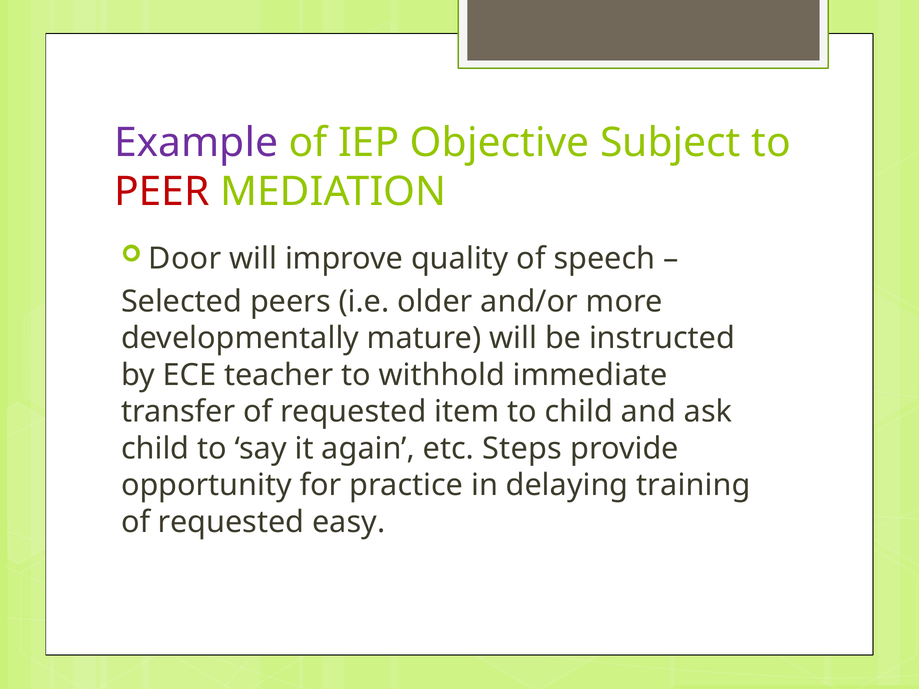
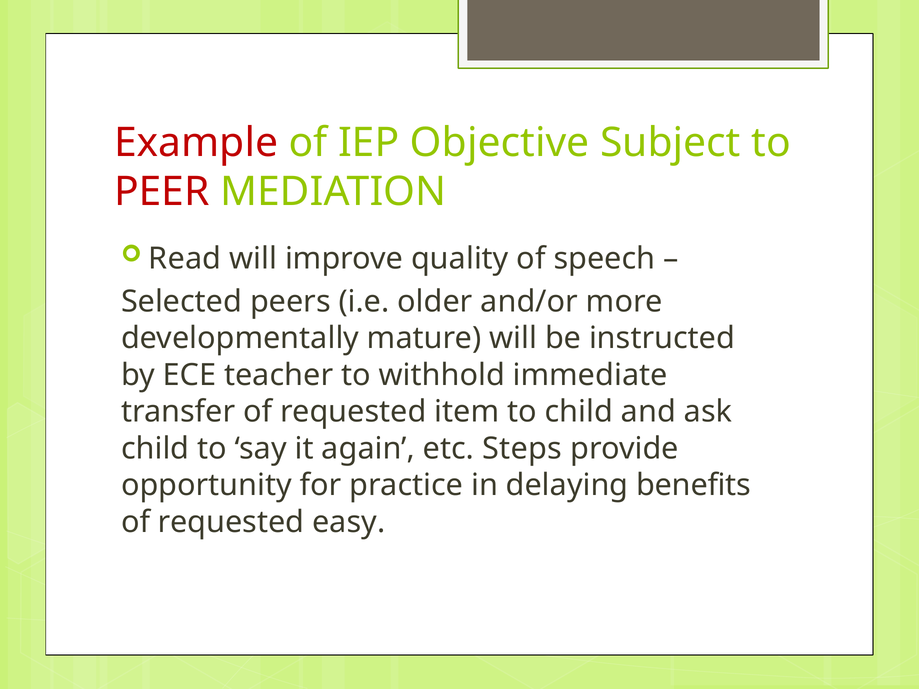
Example colour: purple -> red
Door: Door -> Read
training: training -> benefits
